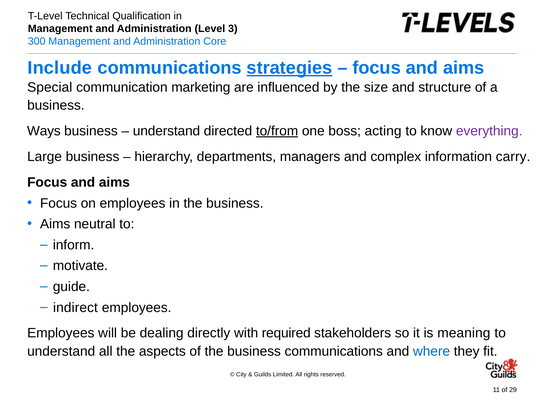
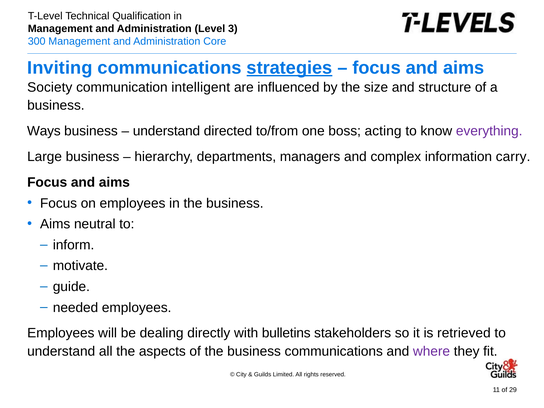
Include: Include -> Inviting
Special: Special -> Society
marketing: marketing -> intelligent
to/from underline: present -> none
indirect: indirect -> needed
required: required -> bulletins
meaning: meaning -> retrieved
where colour: blue -> purple
